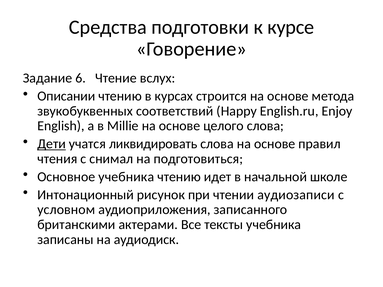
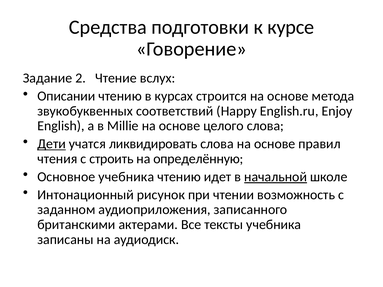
6: 6 -> 2
снимал: снимал -> строить
подготовиться: подготовиться -> определённую
начальной underline: none -> present
аудиозаписи: аудиозаписи -> возможность
условном: условном -> заданном
